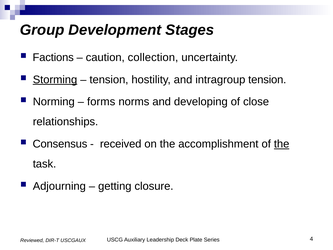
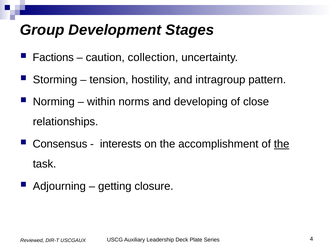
Storming underline: present -> none
intragroup tension: tension -> pattern
forms: forms -> within
received: received -> interests
